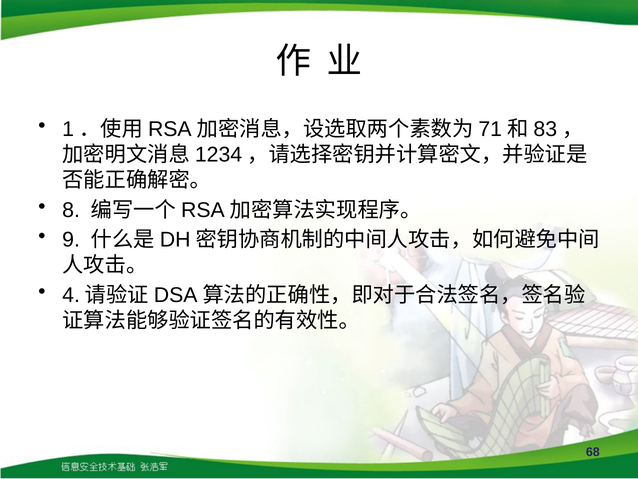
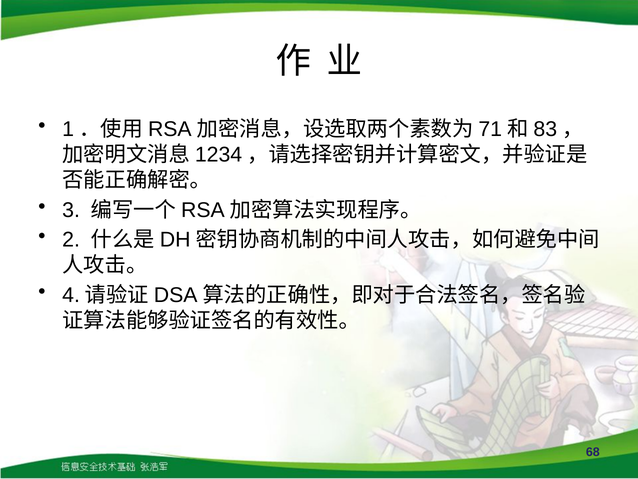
8: 8 -> 3
9: 9 -> 2
